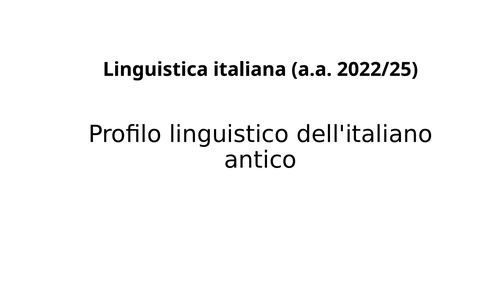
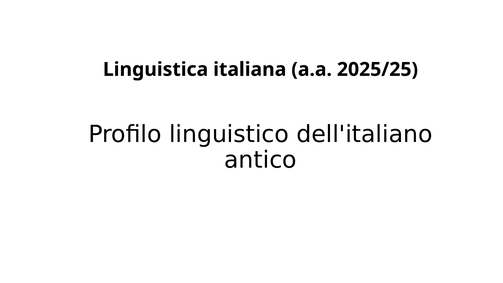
2022/25: 2022/25 -> 2025/25
